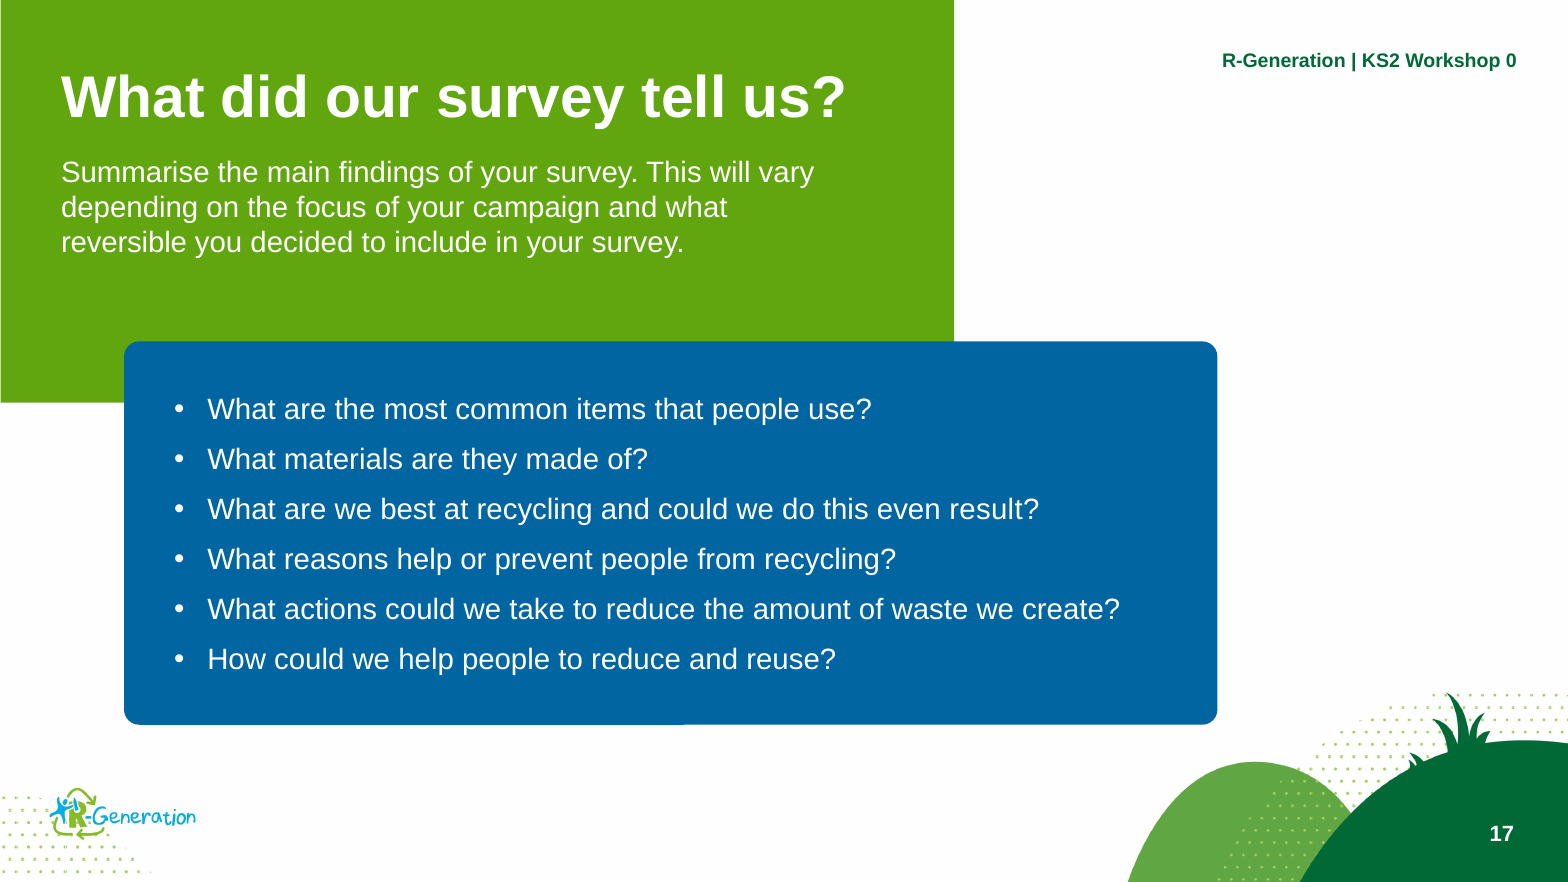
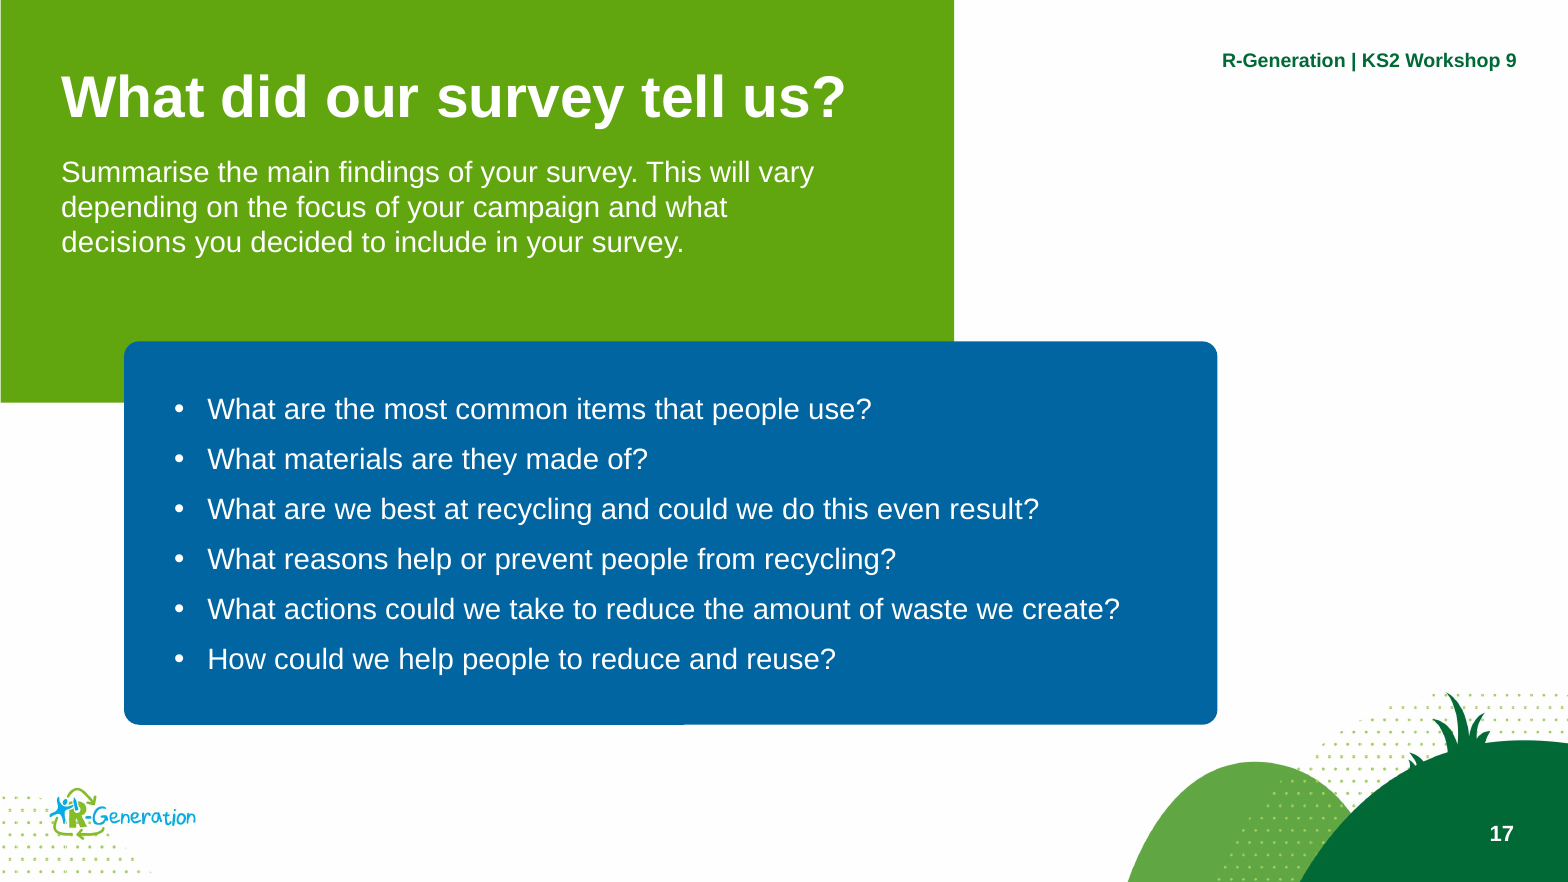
0: 0 -> 9
reversible: reversible -> decisions
